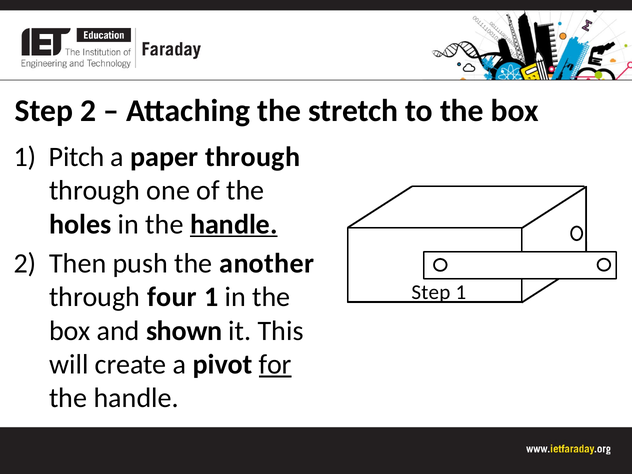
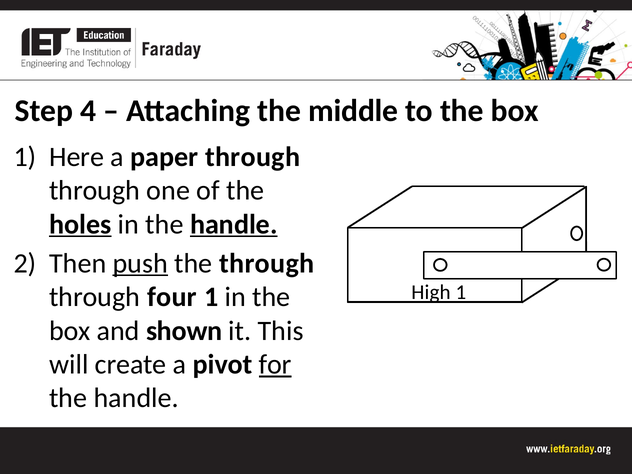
Step 2: 2 -> 4
stretch: stretch -> middle
Pitch: Pitch -> Here
holes underline: none -> present
push underline: none -> present
the another: another -> through
Step at (431, 292): Step -> High
